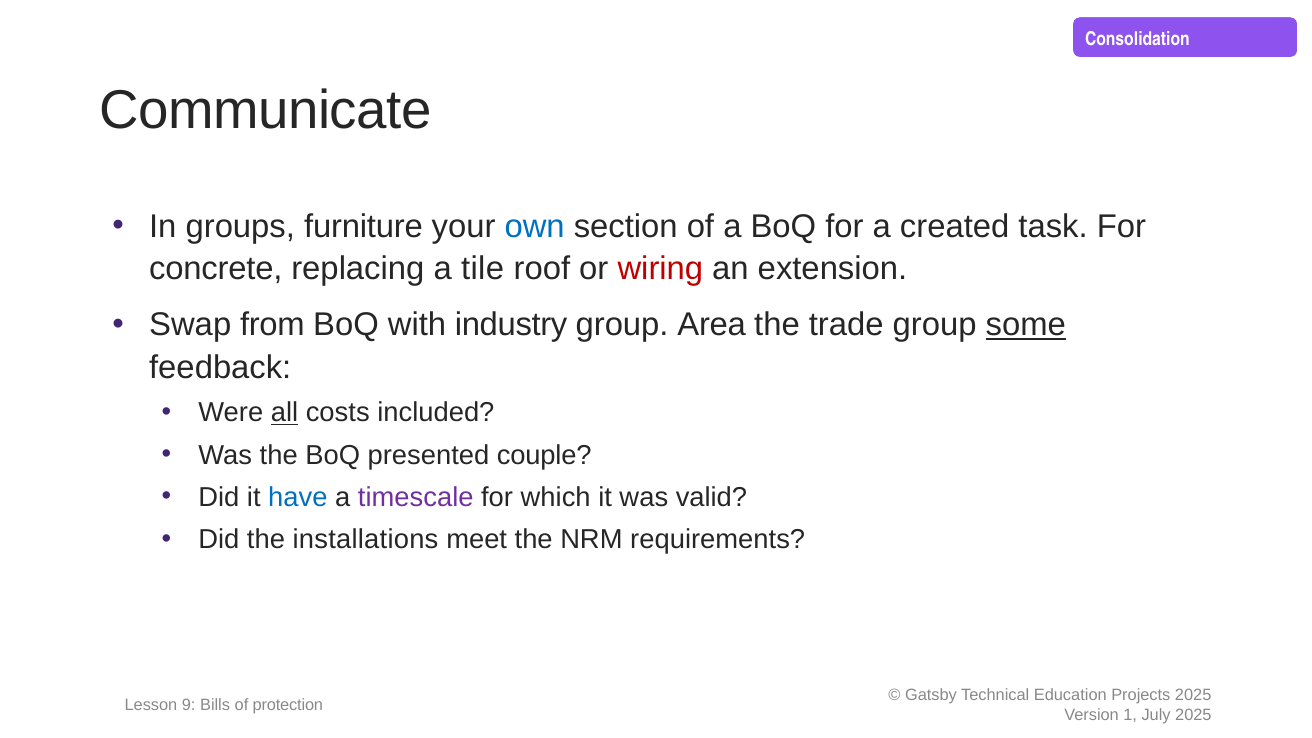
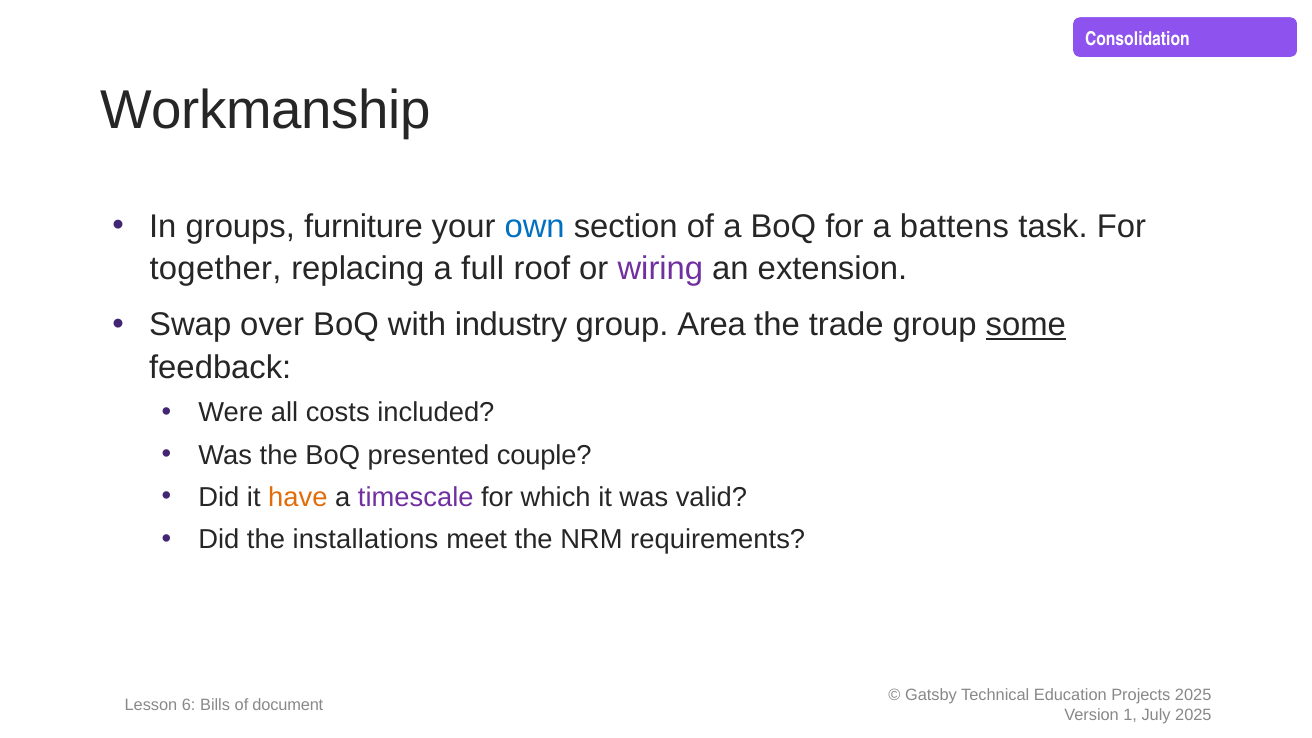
Communicate: Communicate -> Workmanship
created: created -> battens
concrete: concrete -> together
tile: tile -> full
wiring colour: red -> purple
from: from -> over
all underline: present -> none
have colour: blue -> orange
9: 9 -> 6
protection: protection -> document
